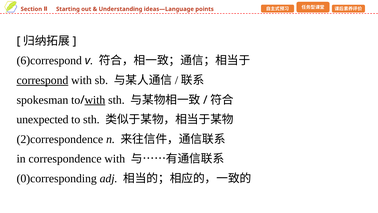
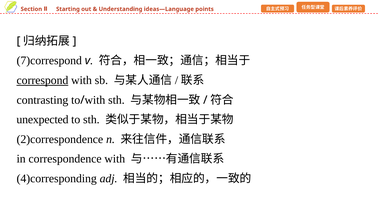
6)correspond: 6)correspond -> 7)correspond
spokesman: spokesman -> contrasting
with at (95, 100) underline: present -> none
0)corresponding: 0)corresponding -> 4)corresponding
